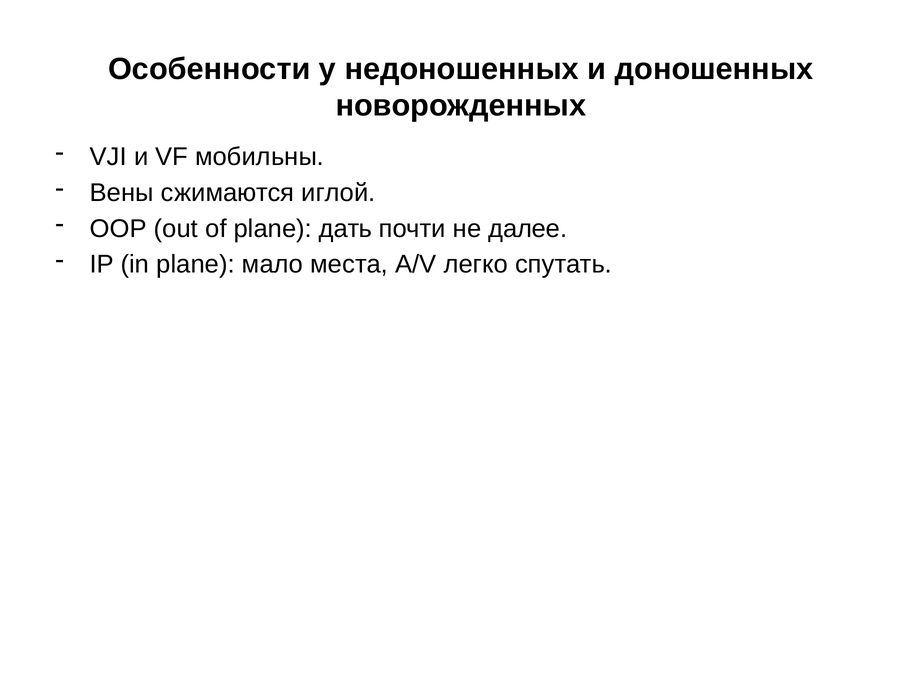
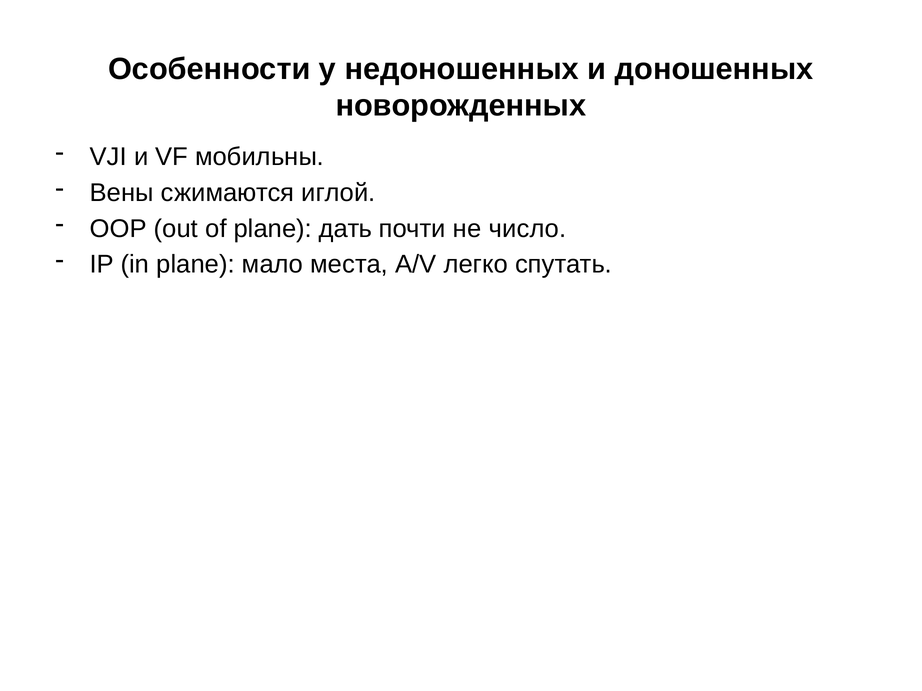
далее: далее -> число
